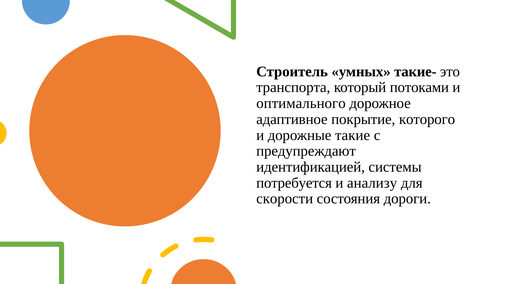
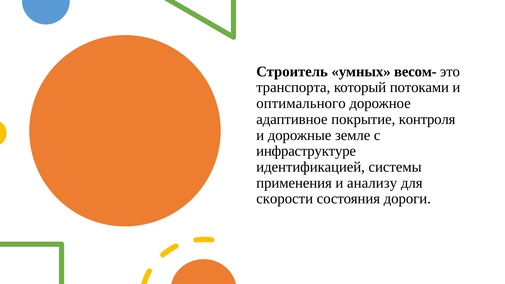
такие-: такие- -> весом-
которого: которого -> контроля
такие: такие -> земле
предупреждают: предупреждают -> инфраструктуре
потребуется: потребуется -> применения
